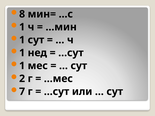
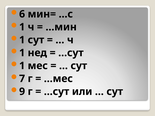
8: 8 -> 6
2: 2 -> 7
7: 7 -> 9
